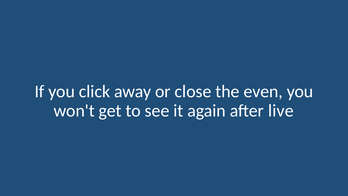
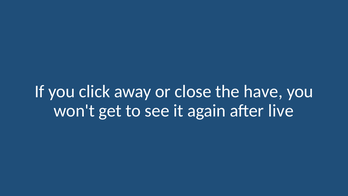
even: even -> have
